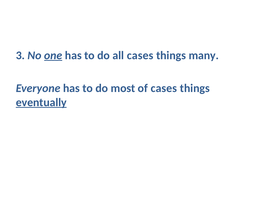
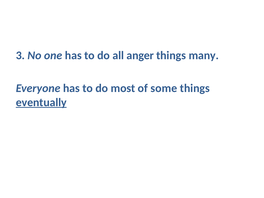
one underline: present -> none
all cases: cases -> anger
of cases: cases -> some
